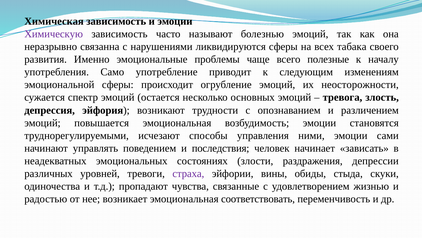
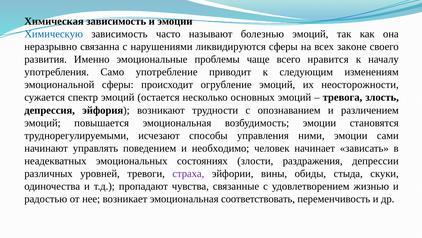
Химическую colour: purple -> blue
табака: табака -> законе
полезные: полезные -> нравится
последствия: последствия -> необходимо
